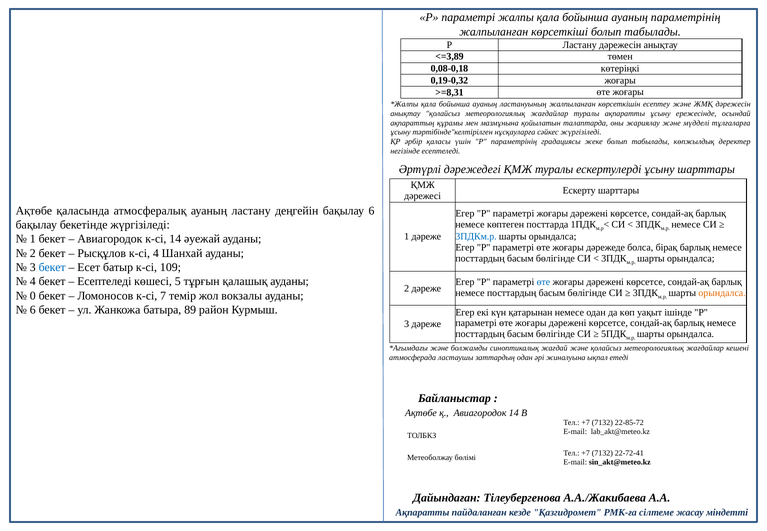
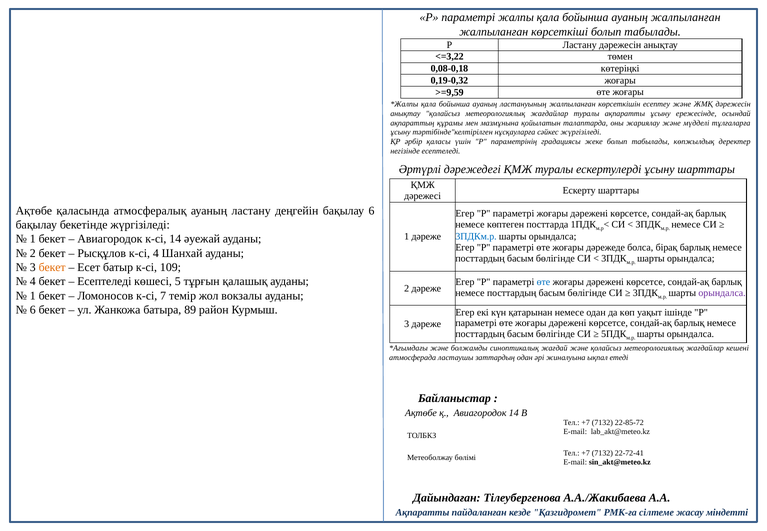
ауаның параметрінің: параметрінің -> жалпыланған
<=3,89: <=3,89 -> <=3,22
>=8,31: >=8,31 -> >=9,59
бекет at (52, 267) colour: blue -> orange
орындалса at (722, 293) colour: orange -> purple
0 at (33, 296): 0 -> 1
